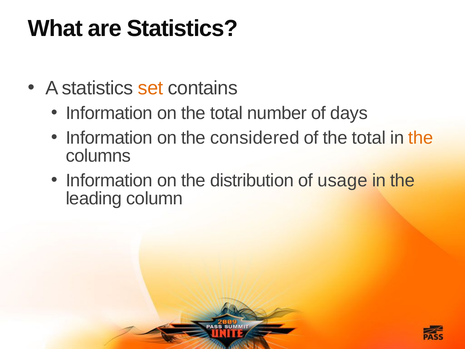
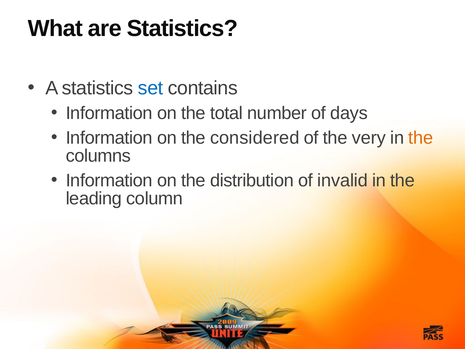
set colour: orange -> blue
of the total: total -> very
usage: usage -> invalid
